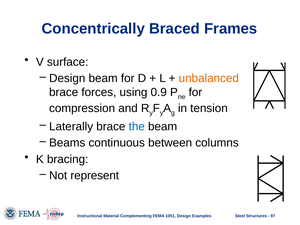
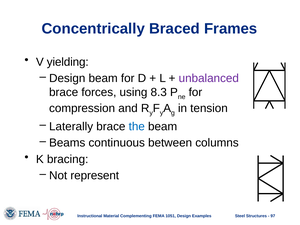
surface: surface -> yielding
unbalanced colour: orange -> purple
0.9: 0.9 -> 8.3
